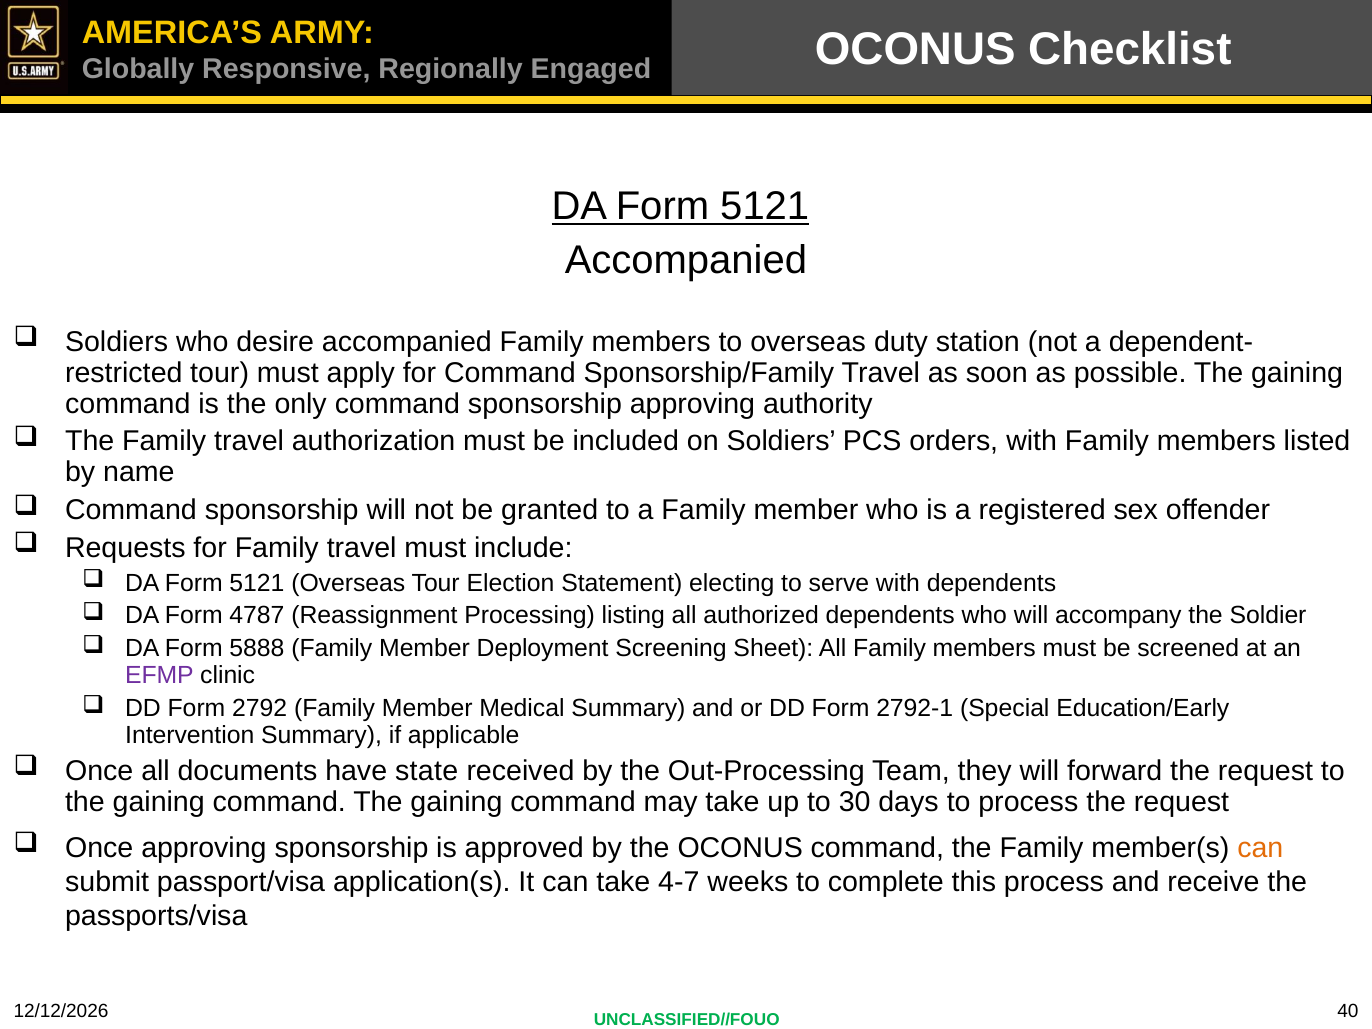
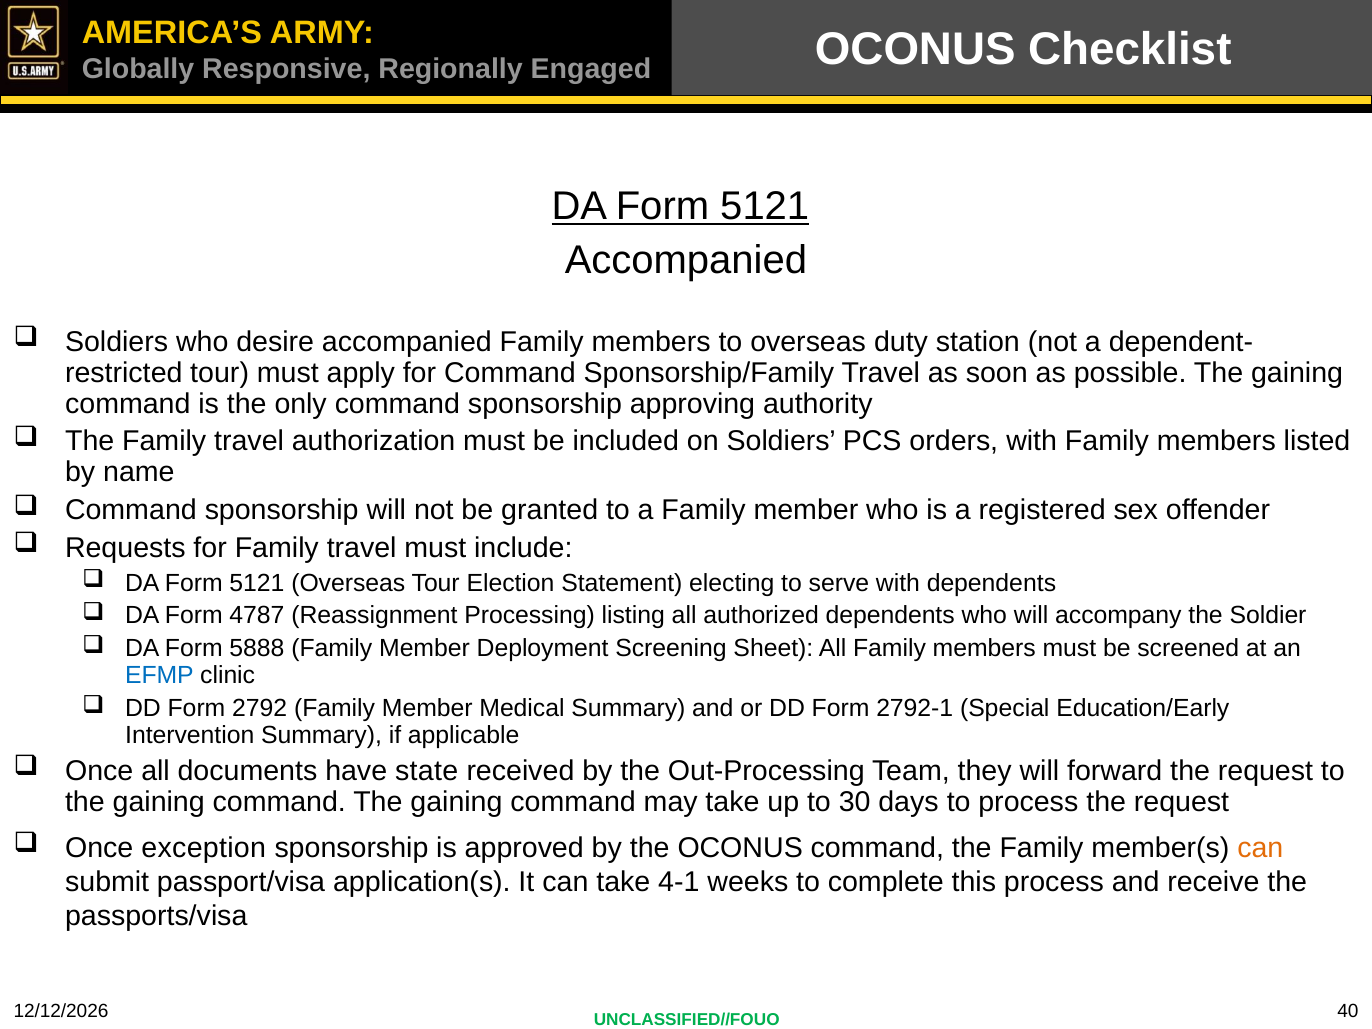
EFMP colour: purple -> blue
Once approving: approving -> exception
4-7: 4-7 -> 4-1
